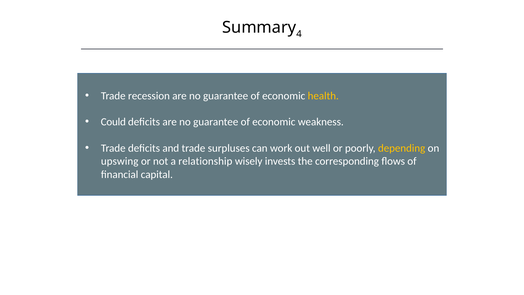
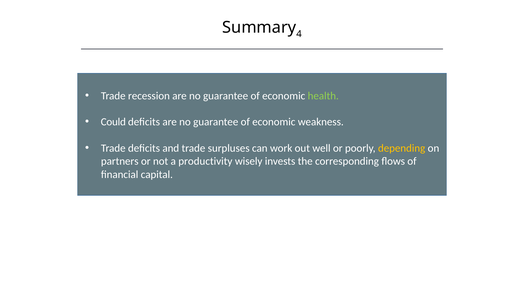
health colour: yellow -> light green
upswing: upswing -> partners
relationship: relationship -> productivity
